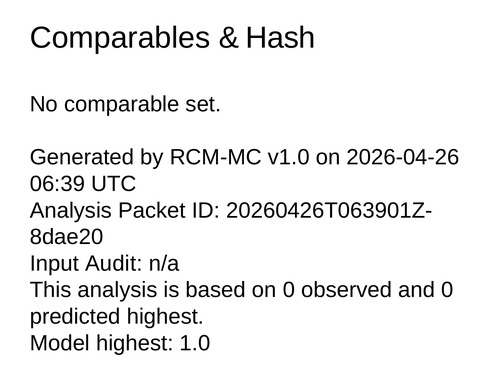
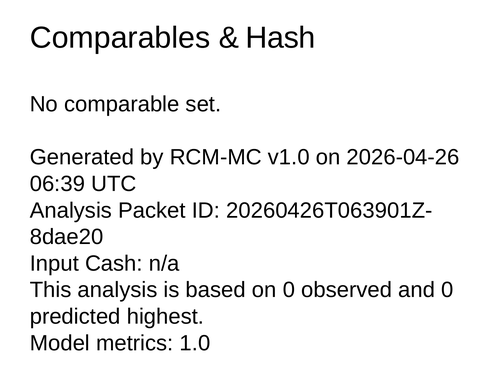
Audit: Audit -> Cash
Model highest: highest -> metrics
